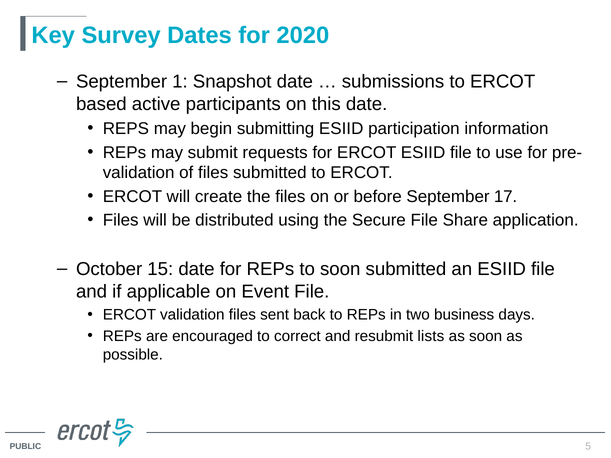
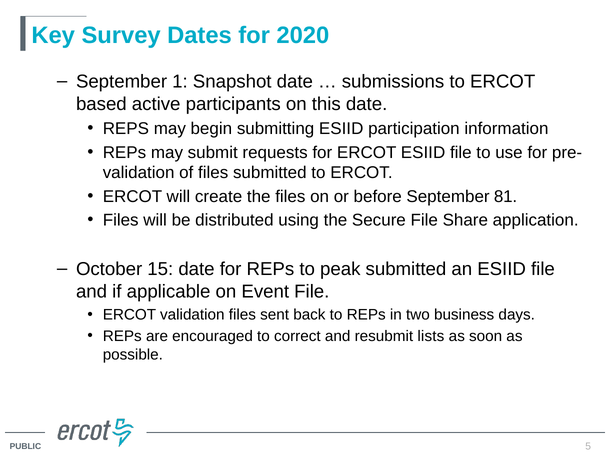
17: 17 -> 81
to soon: soon -> peak
